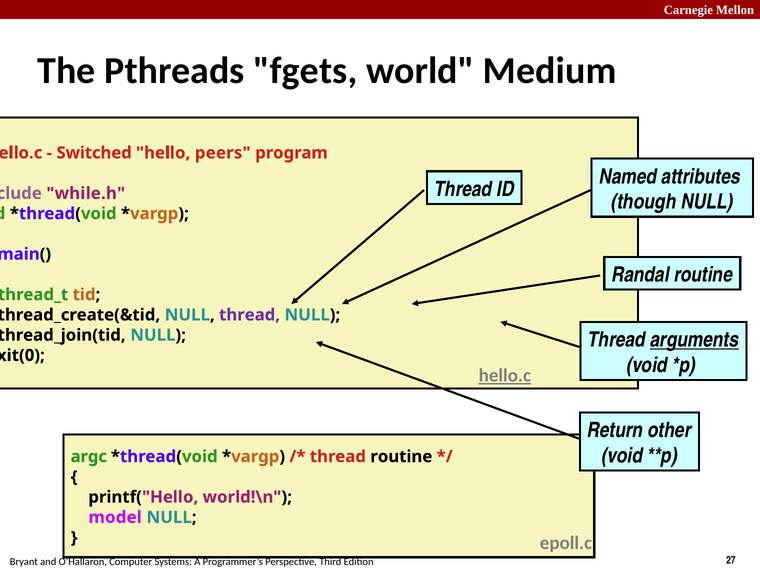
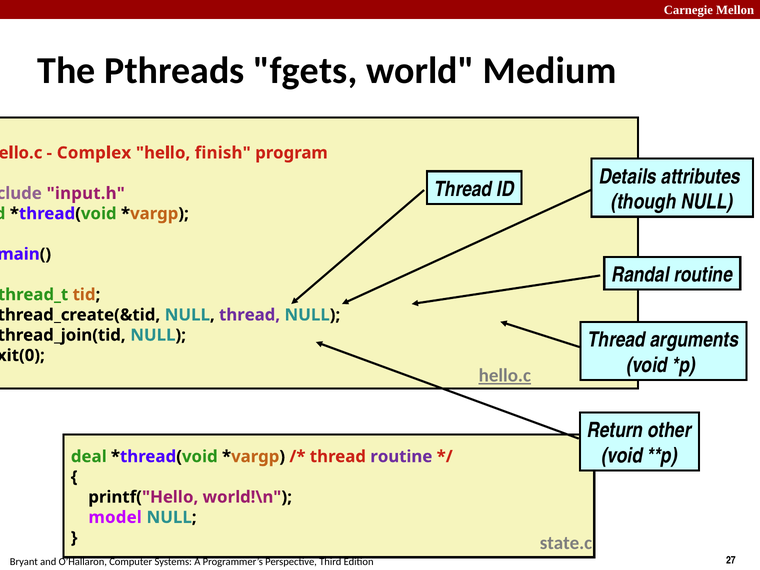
Switched: Switched -> Complex
peers: peers -> finish
Named: Named -> Details
while.h: while.h -> input.h
arguments underline: present -> none
argc: argc -> deal
routine at (401, 457) colour: black -> purple
epoll.c: epoll.c -> state.c
